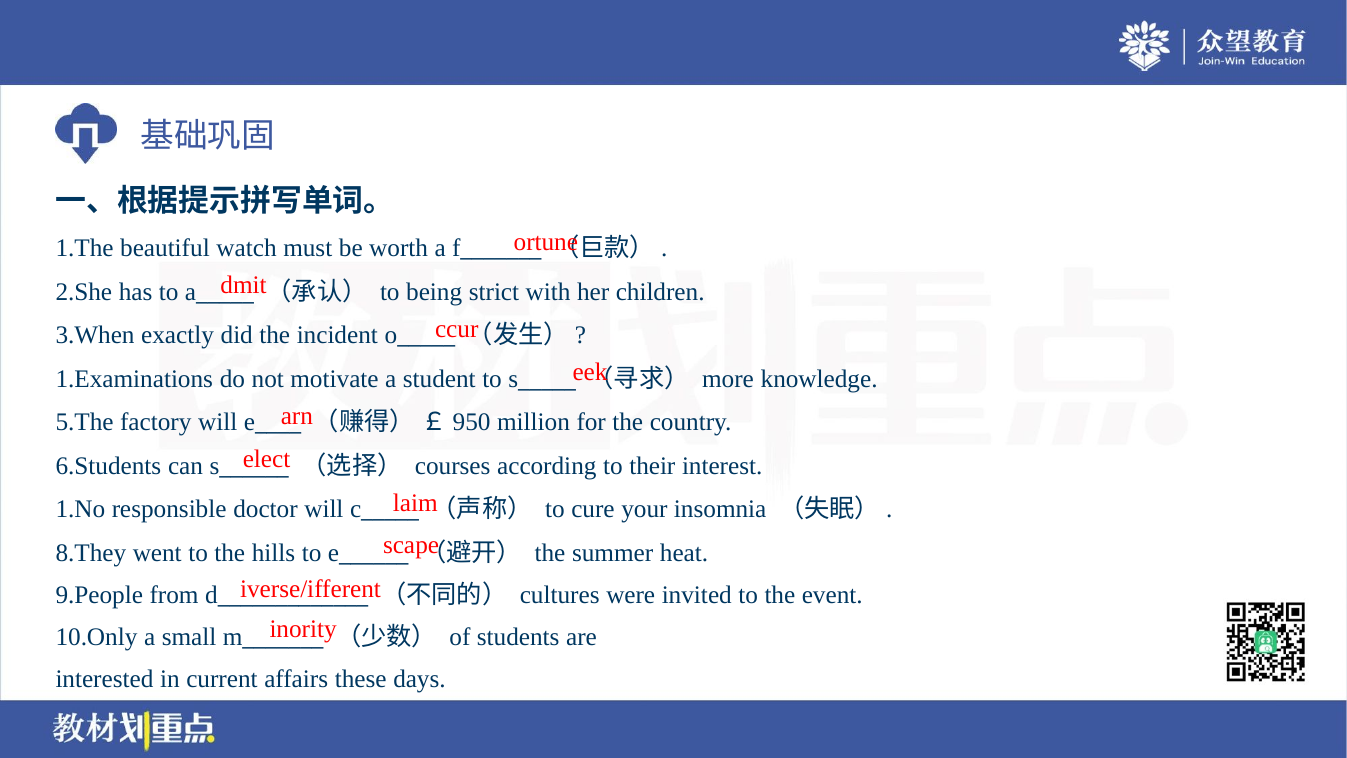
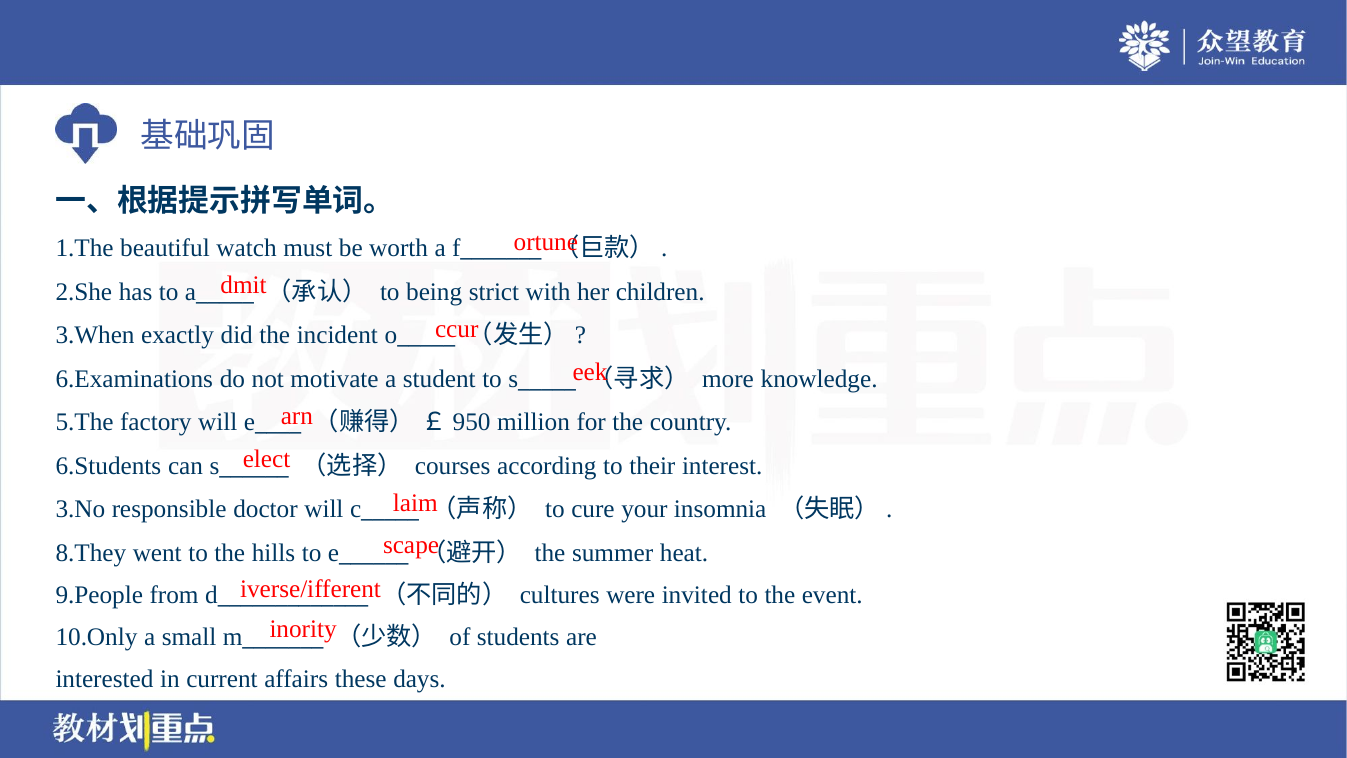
1.Examinations: 1.Examinations -> 6.Examinations
1.No: 1.No -> 3.No
